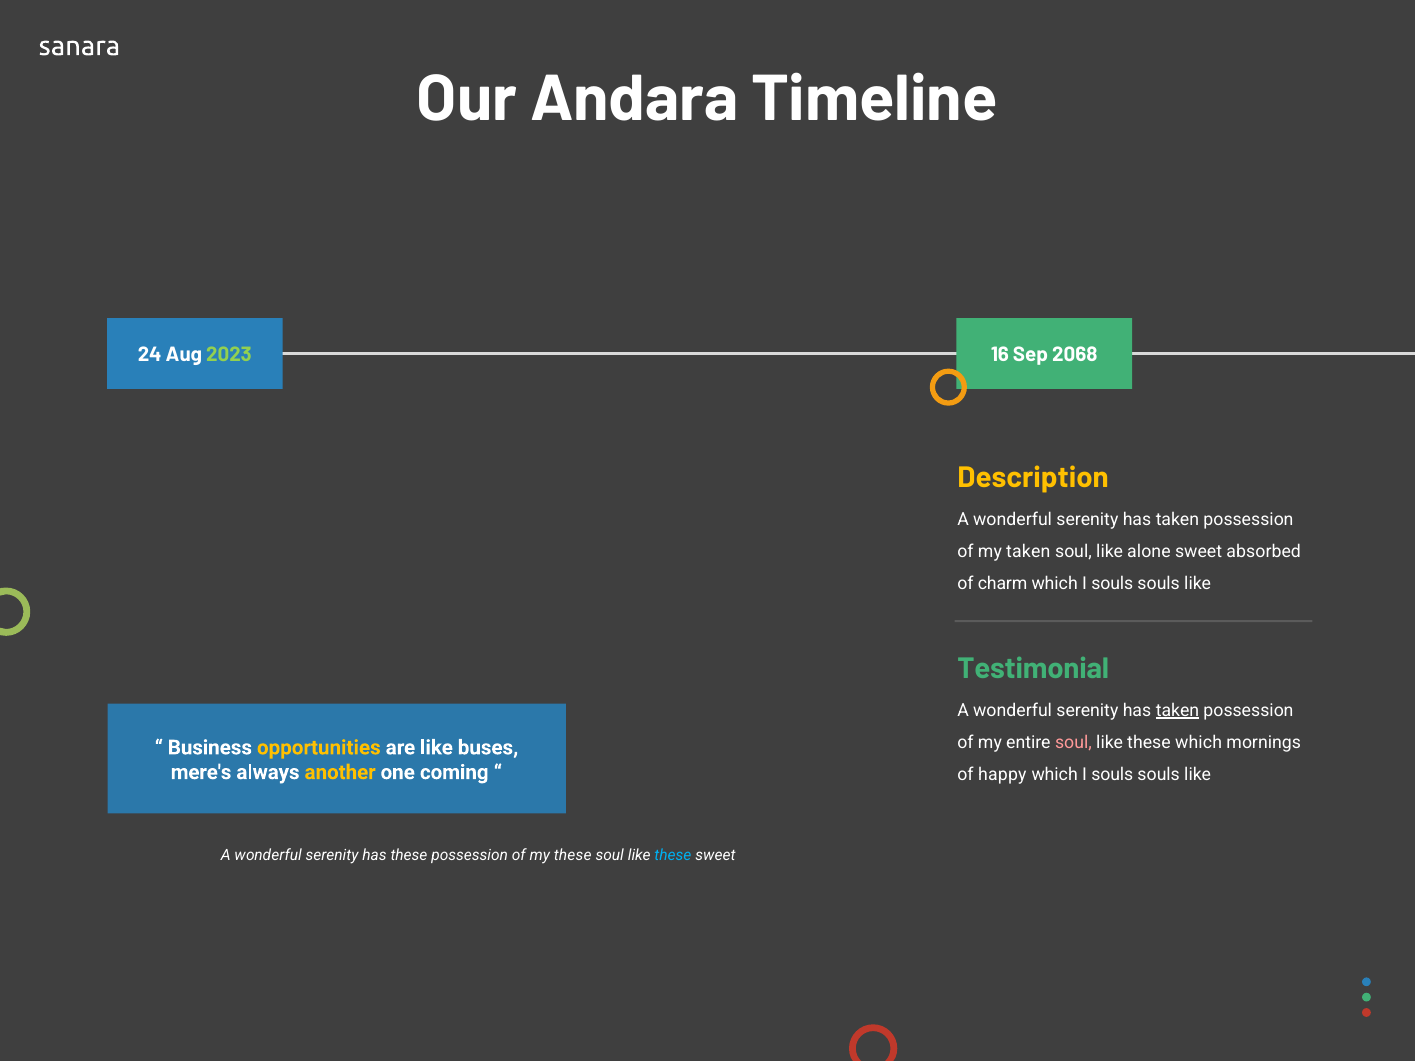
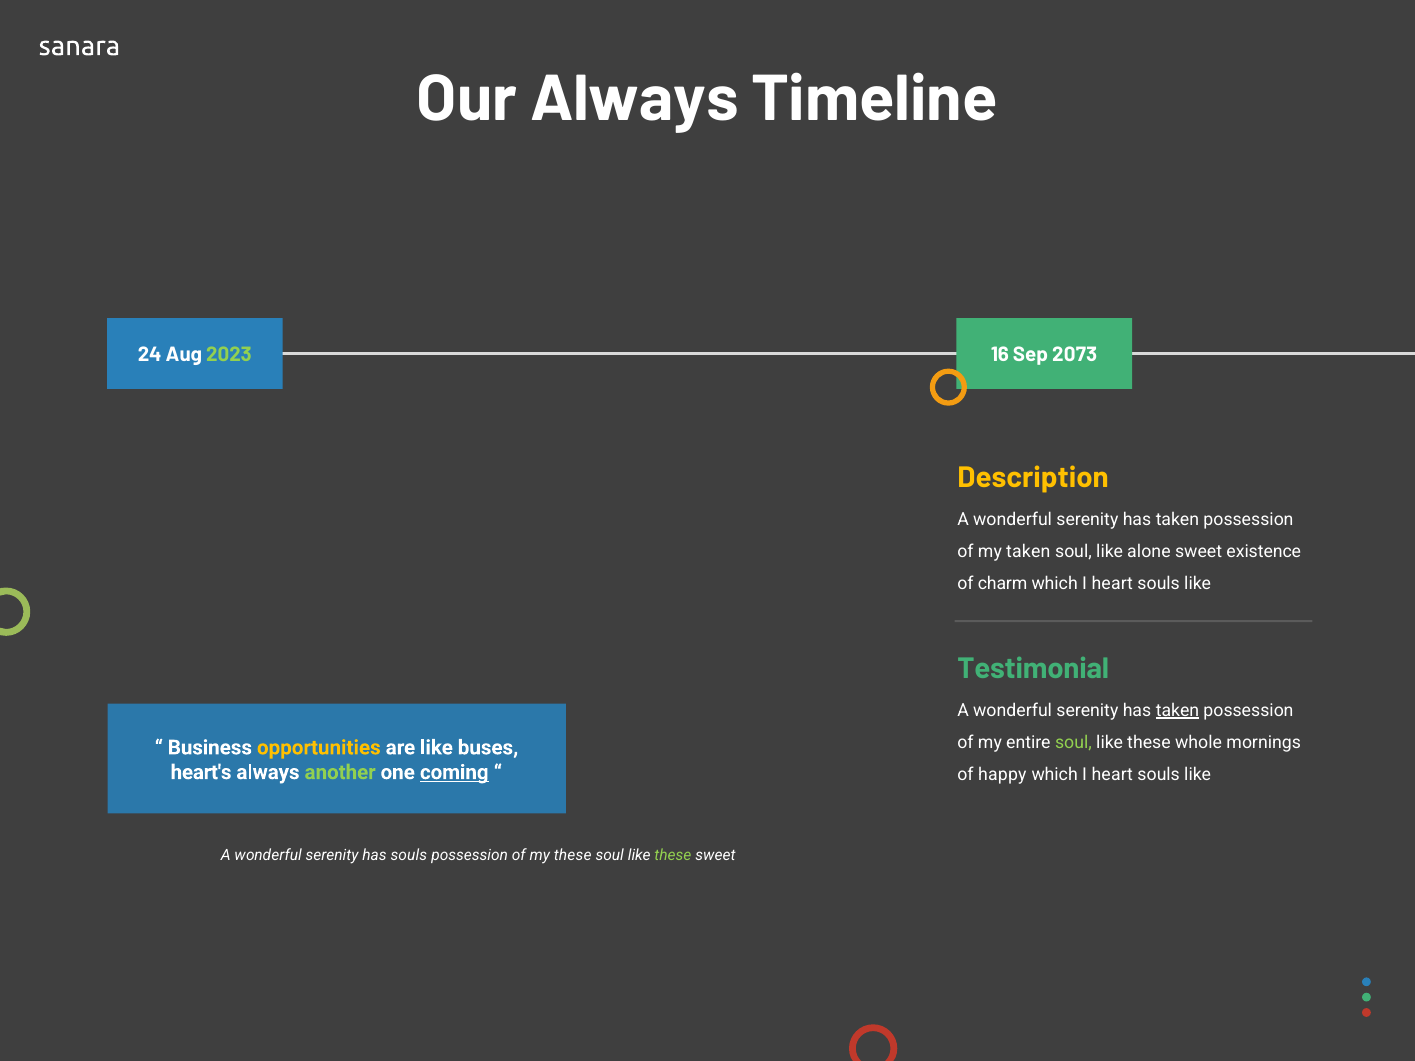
Our Andara: Andara -> Always
2068: 2068 -> 2073
absorbed: absorbed -> existence
souls at (1112, 584): souls -> heart
soul at (1073, 742) colour: pink -> light green
these which: which -> whole
mere's: mere's -> heart's
another colour: yellow -> light green
coming underline: none -> present
souls at (1112, 774): souls -> heart
has these: these -> souls
these at (673, 855) colour: light blue -> light green
